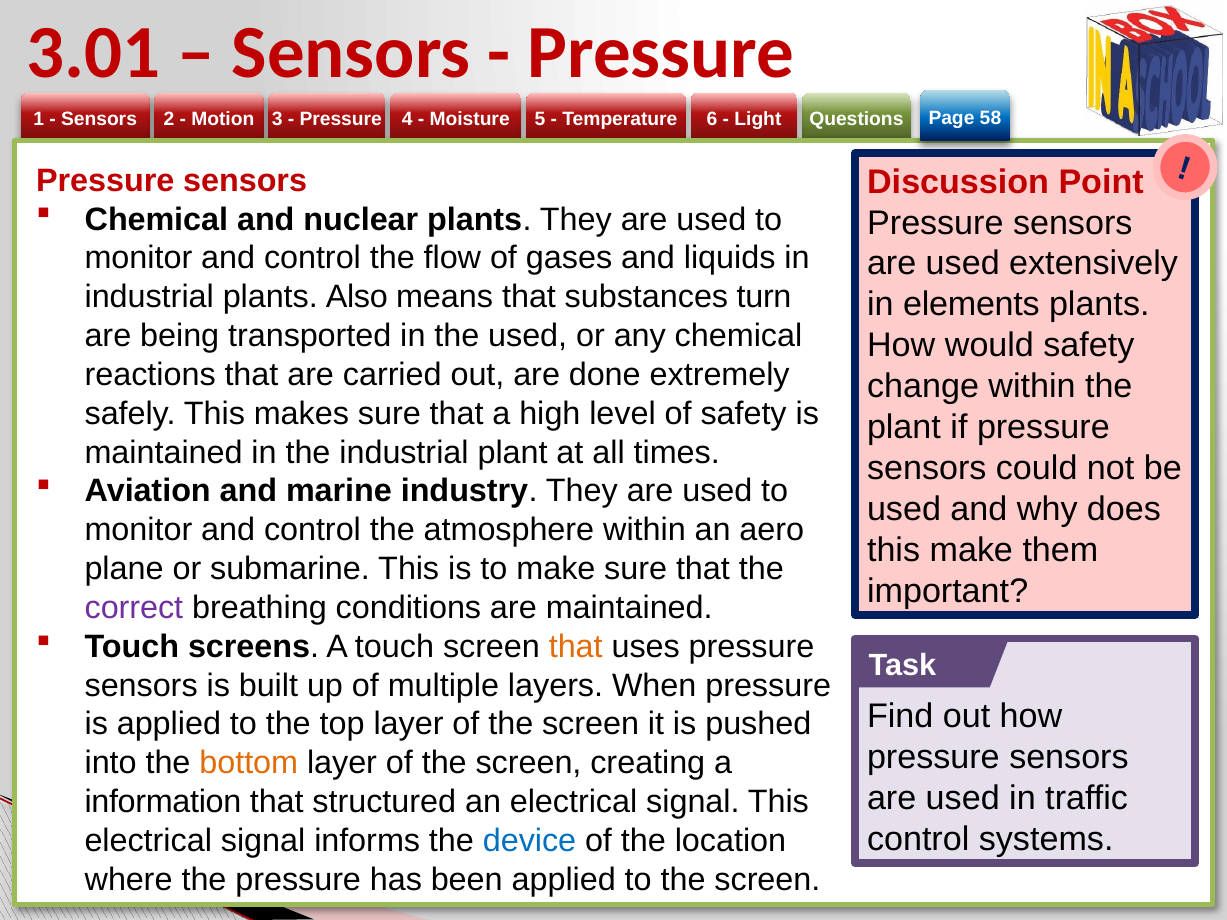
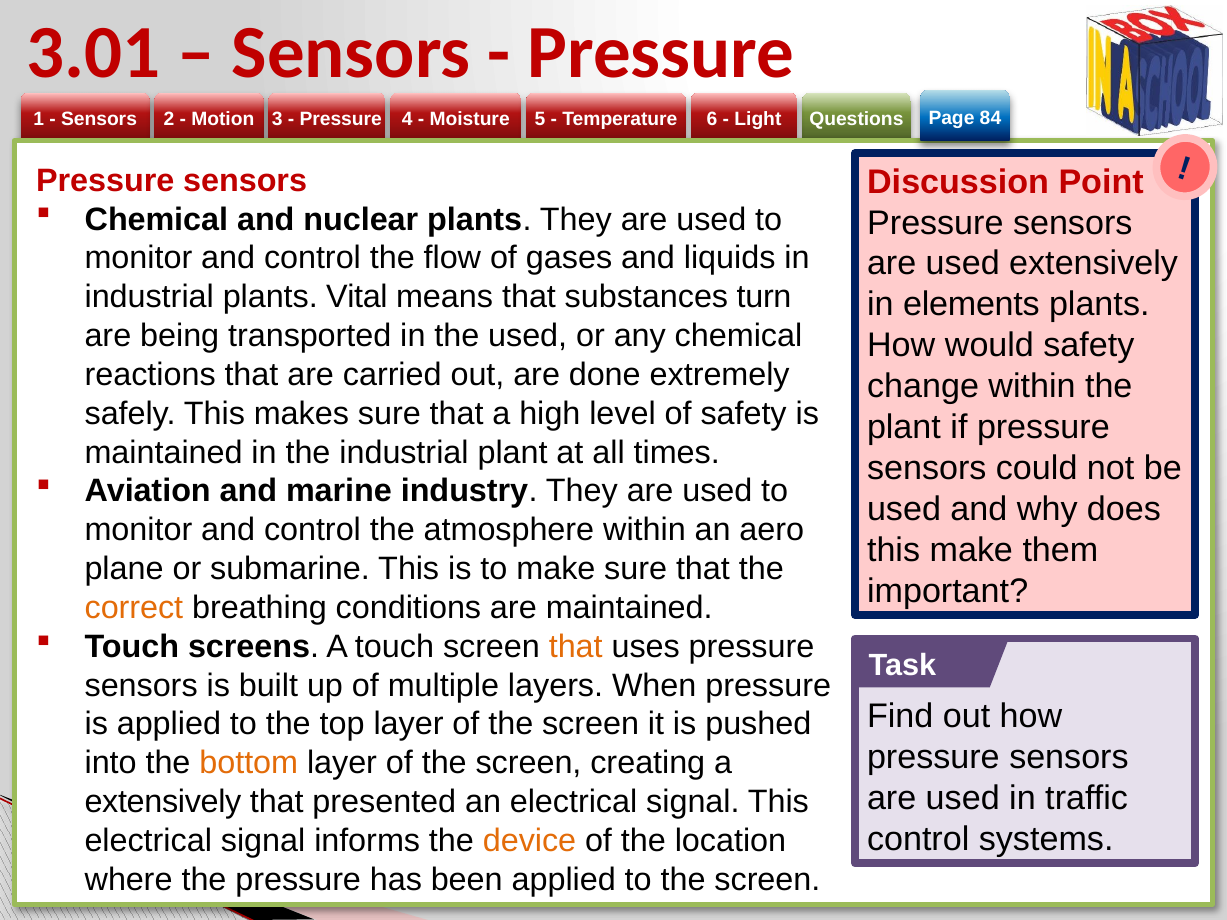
58: 58 -> 84
Also: Also -> Vital
correct colour: purple -> orange
information at (163, 802): information -> extensively
structured: structured -> presented
device colour: blue -> orange
